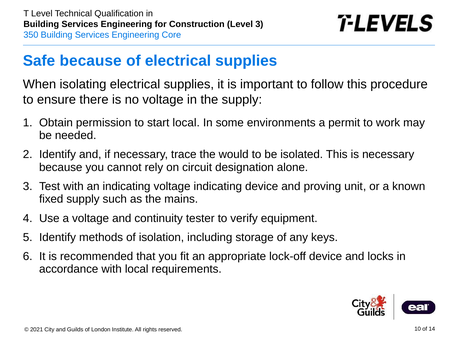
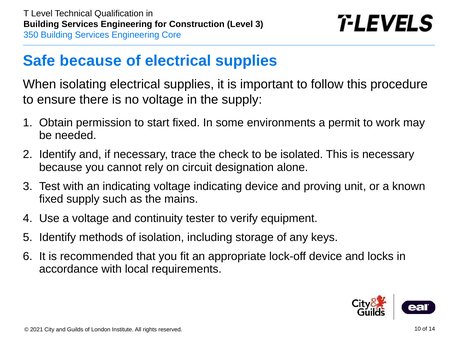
start local: local -> fixed
would: would -> check
